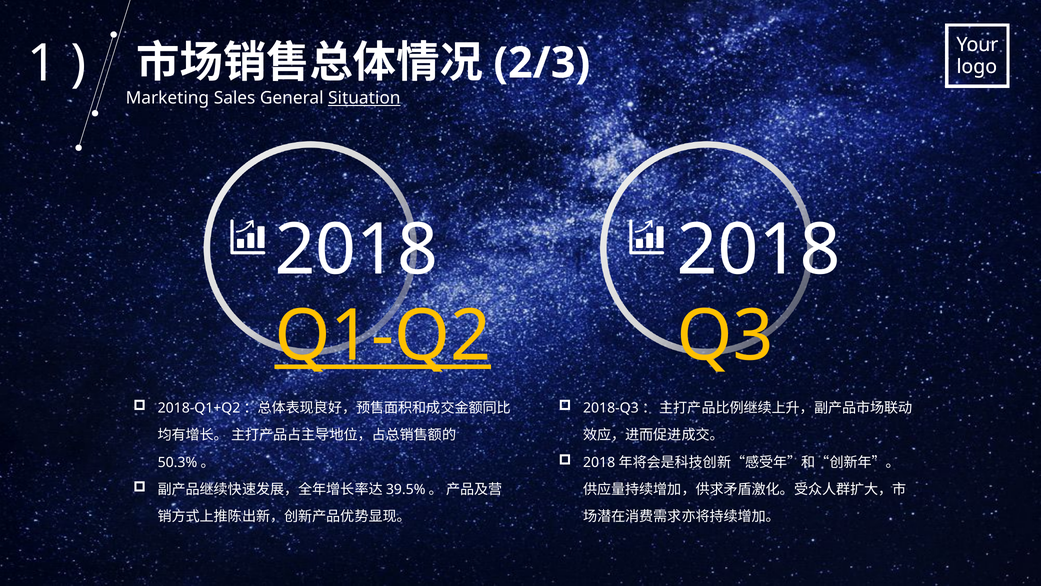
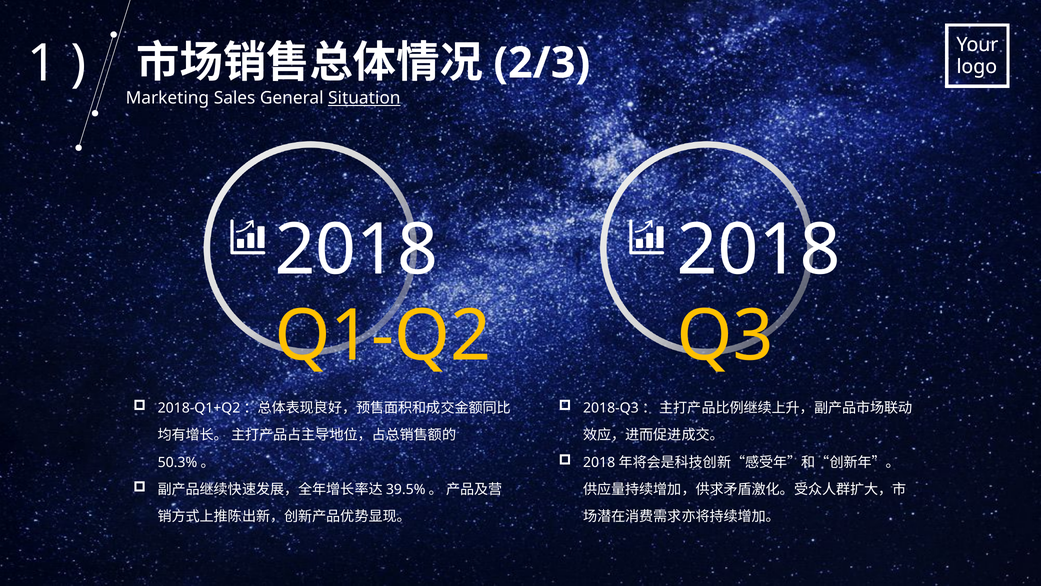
Q1-Q2 underline: present -> none
